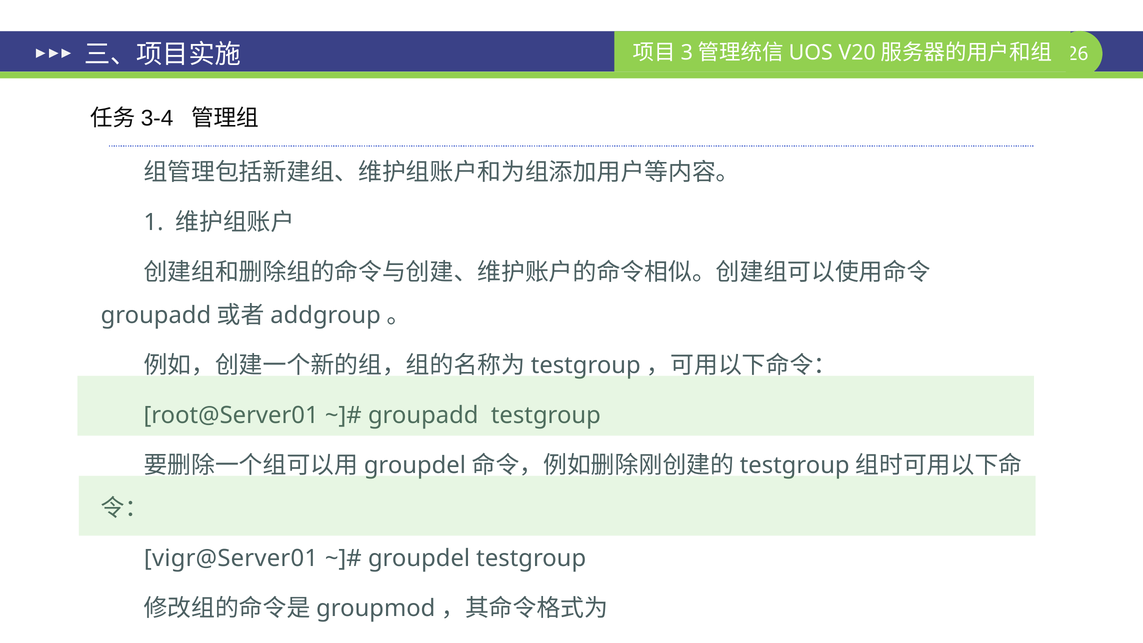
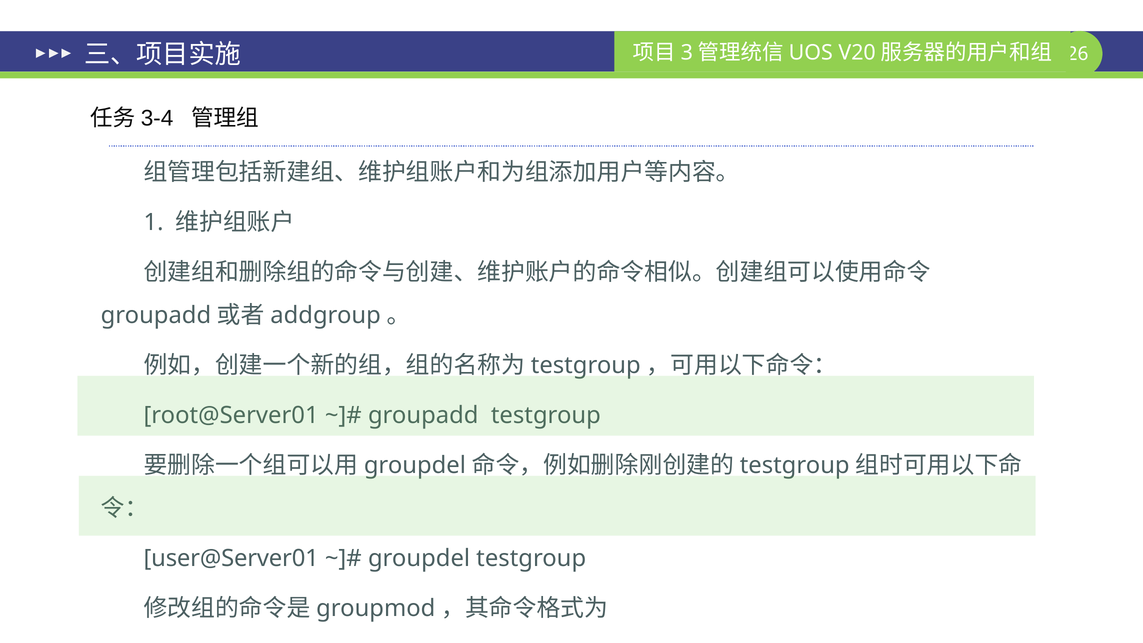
vigr@Server01: vigr@Server01 -> user@Server01
